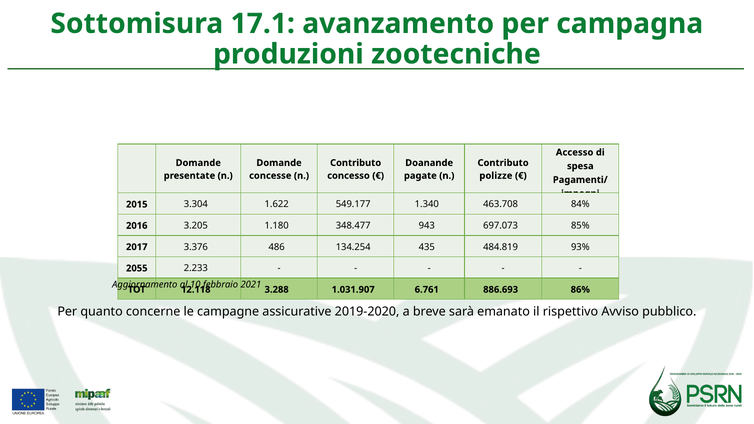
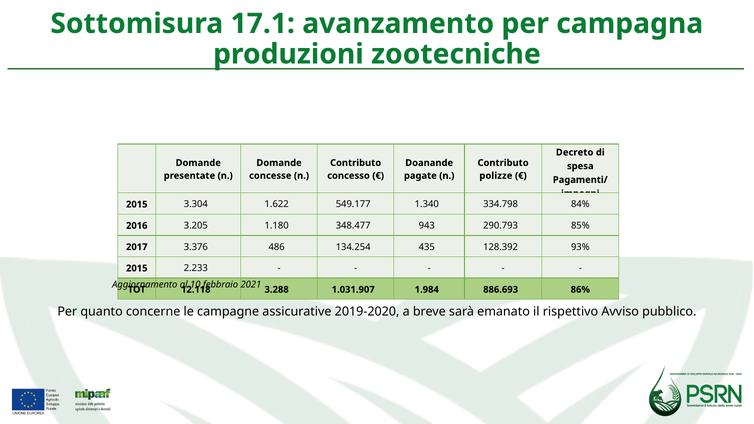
Accesso: Accesso -> Decreto
463.708: 463.708 -> 334.798
697.073: 697.073 -> 290.793
484.819: 484.819 -> 128.392
2055 at (137, 268): 2055 -> 2015
6.761: 6.761 -> 1.984
